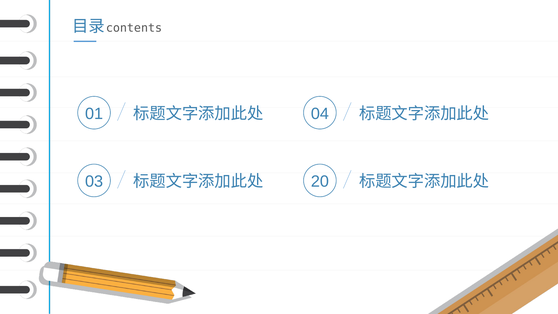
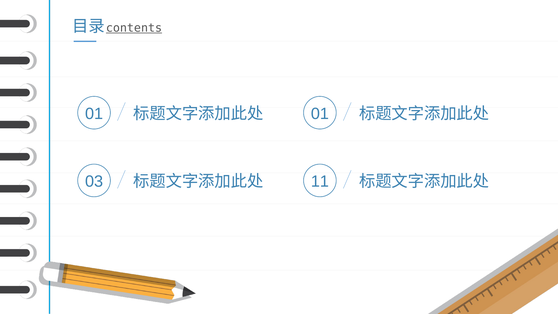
contents underline: none -> present
04 at (320, 114): 04 -> 01
20: 20 -> 11
